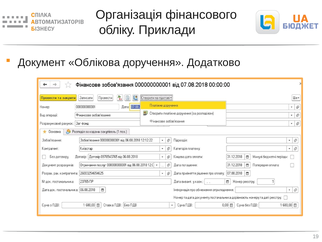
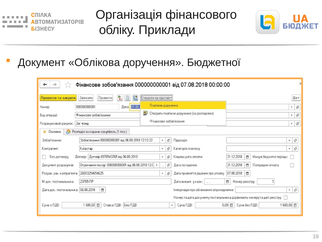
Додатково: Додатково -> Бюджетної
